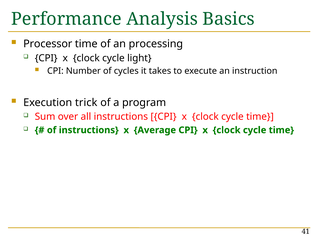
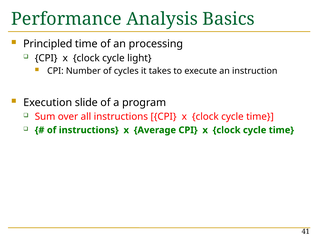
Processor: Processor -> Principled
trick: trick -> slide
